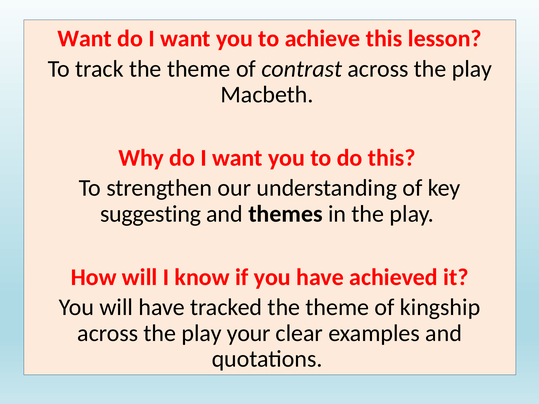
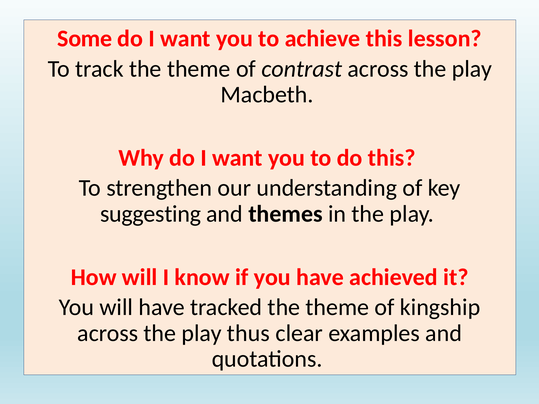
Want at (85, 39): Want -> Some
your: your -> thus
